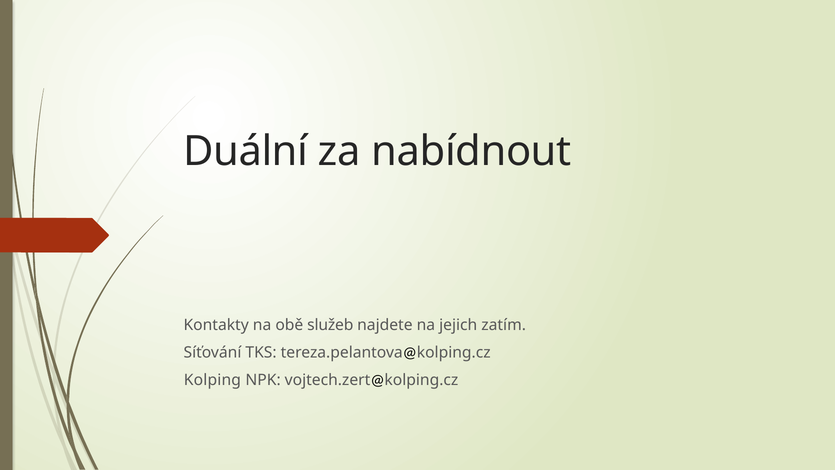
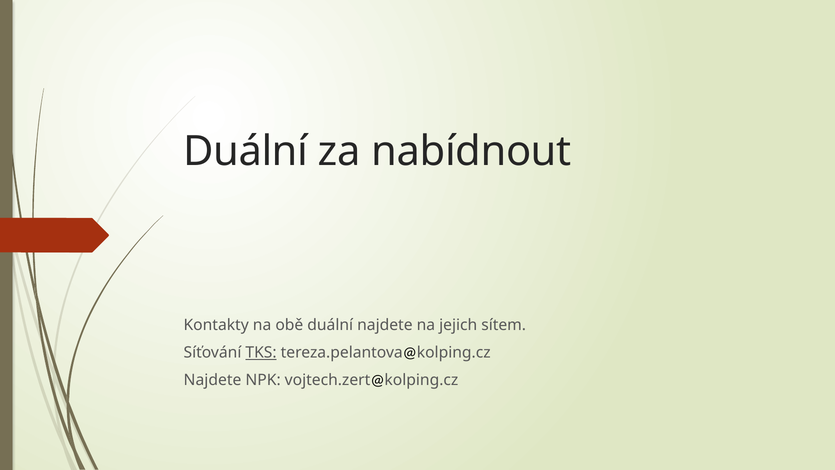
obě služeb: služeb -> duální
zatím: zatím -> sítem
TKS underline: none -> present
Kolping at (212, 380): Kolping -> Najdete
